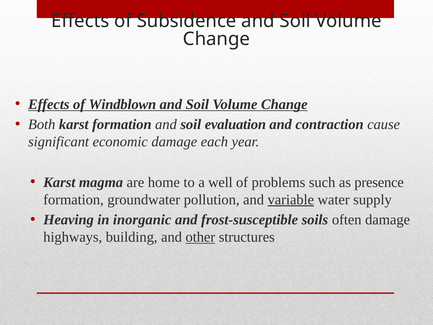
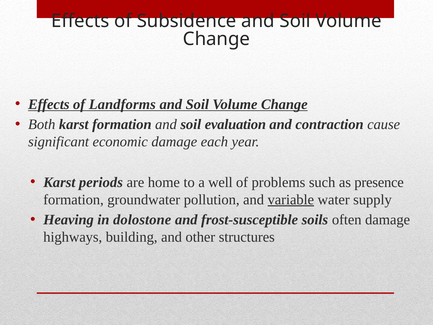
Windblown: Windblown -> Landforms
magma: magma -> periods
inorganic: inorganic -> dolostone
other underline: present -> none
